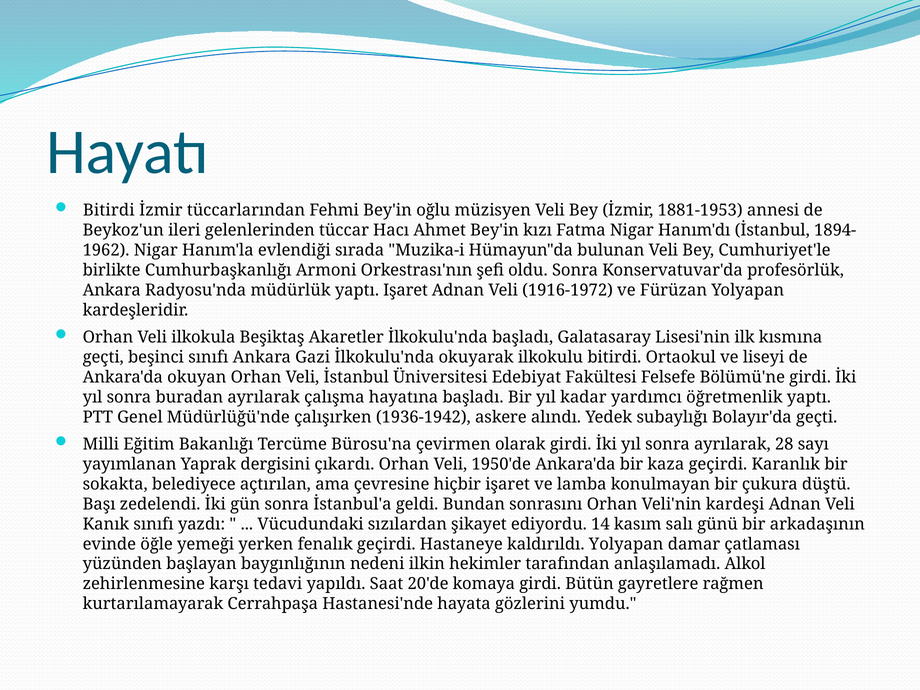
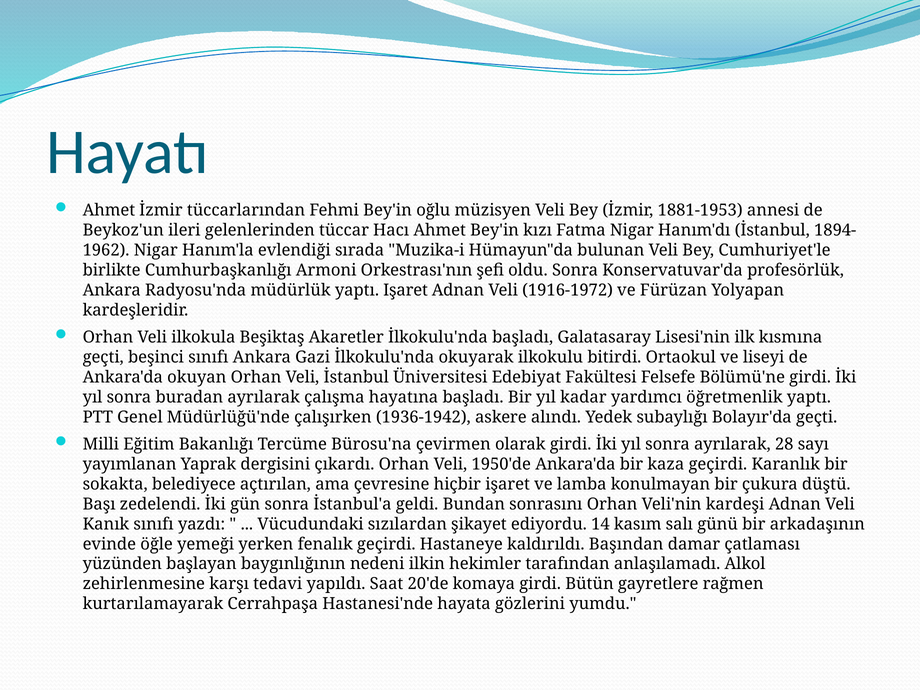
Bitirdi at (109, 210): Bitirdi -> Ahmet
kaldırıldı Yolyapan: Yolyapan -> Başından
